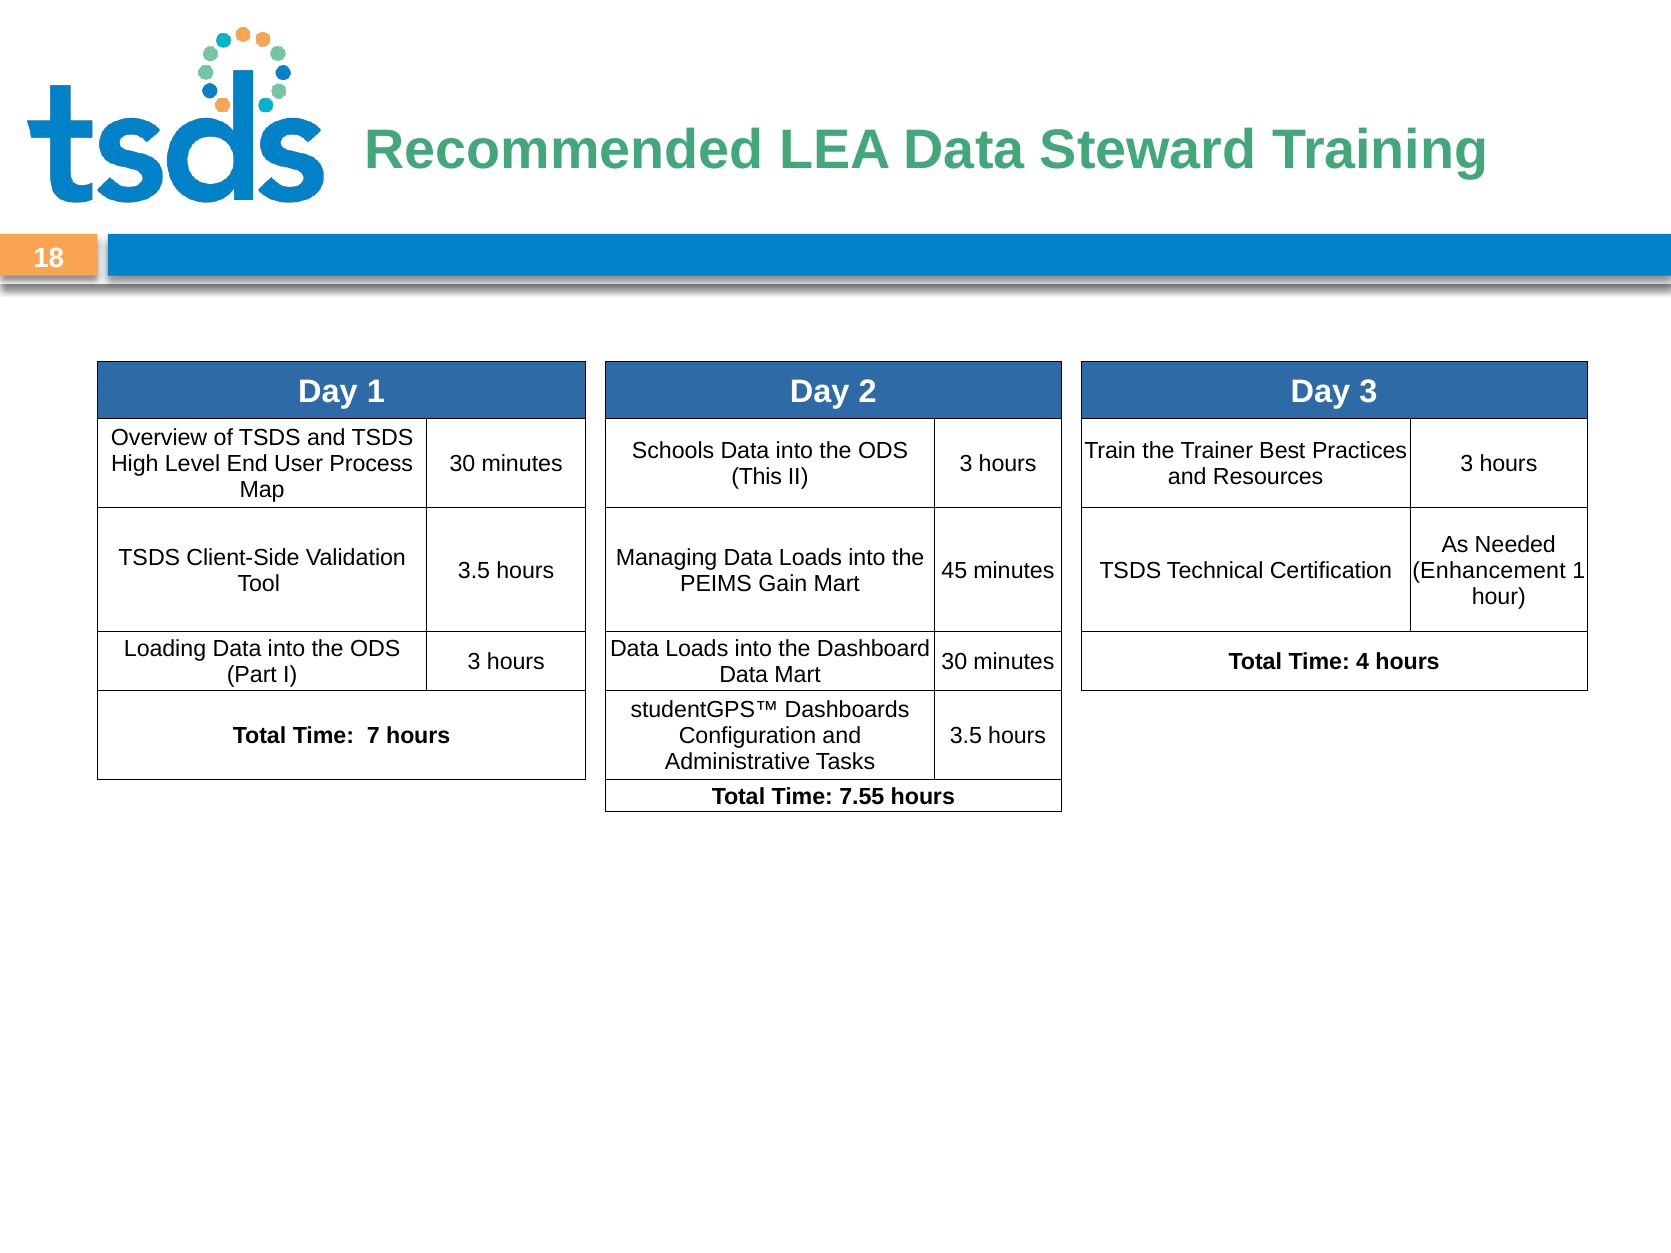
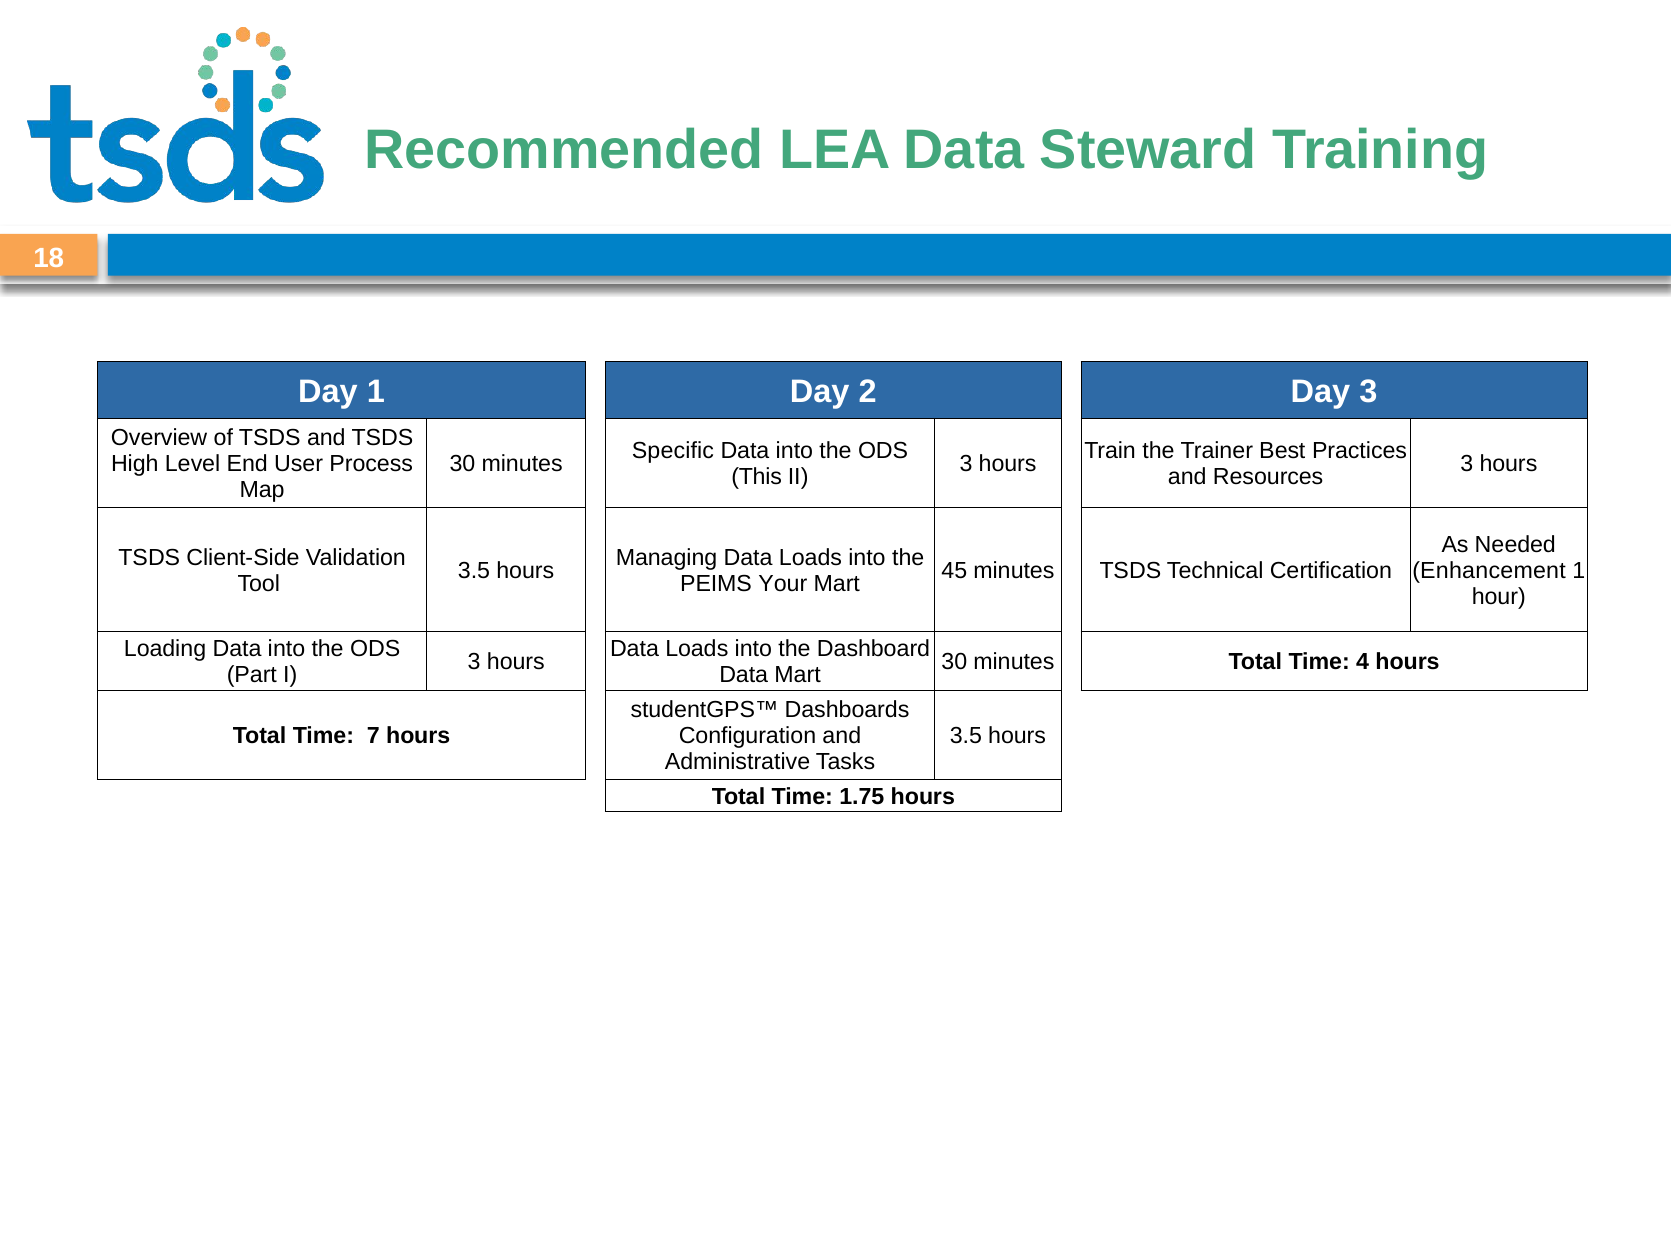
Schools: Schools -> Specific
Gain: Gain -> Your
7.55: 7.55 -> 1.75
